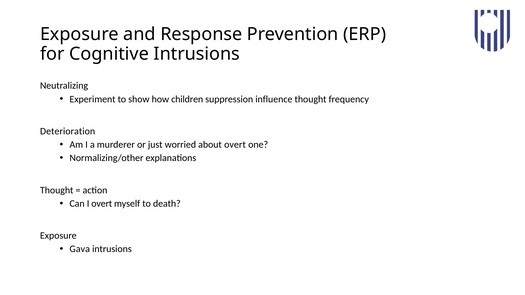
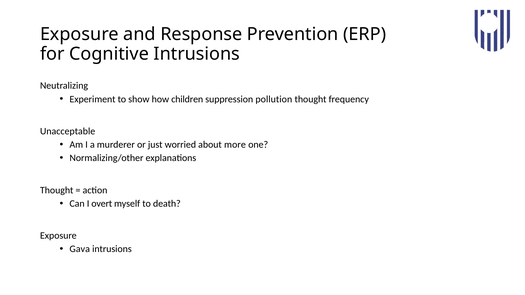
influence: influence -> pollution
Deterioration: Deterioration -> Unacceptable
about overt: overt -> more
